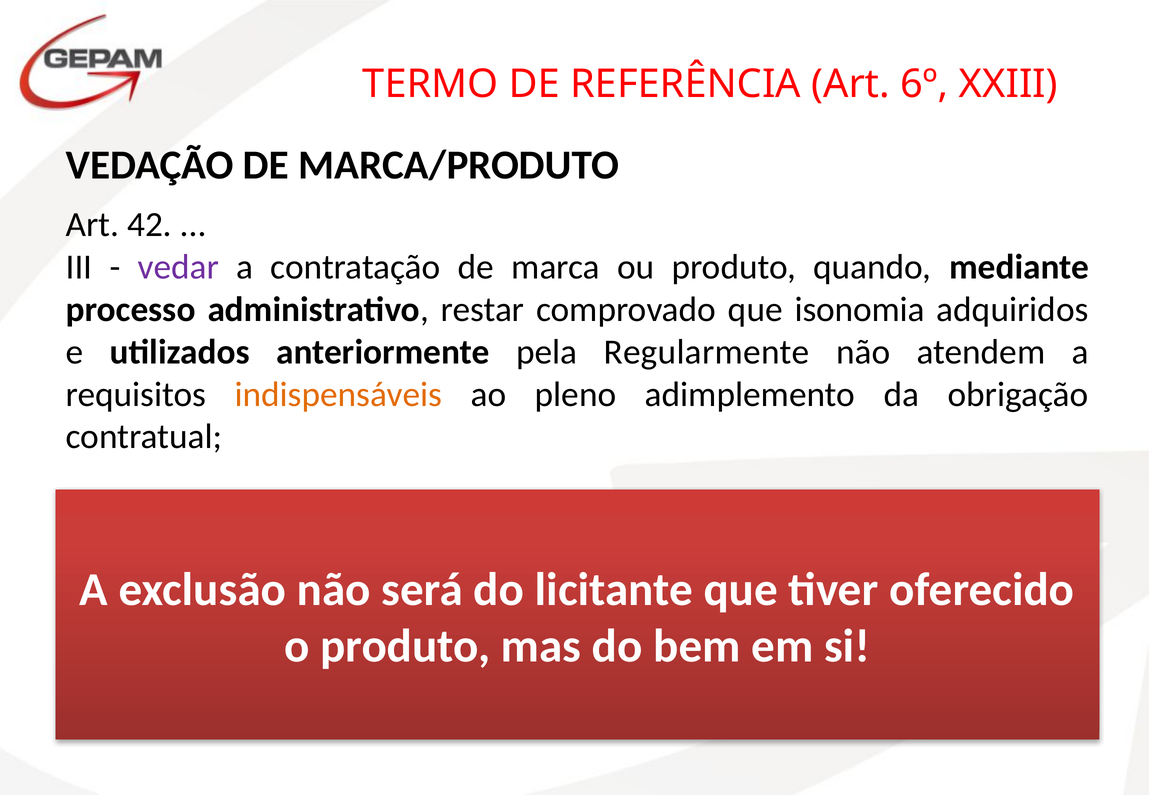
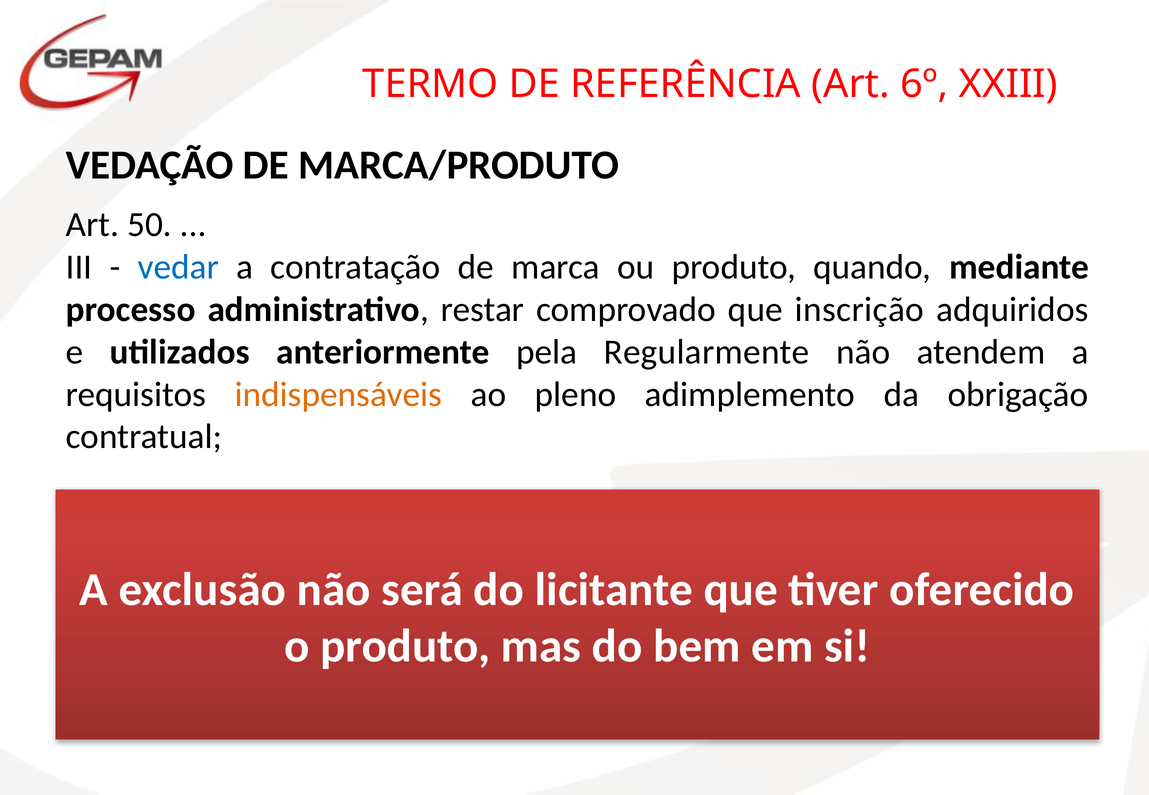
42: 42 -> 50
vedar colour: purple -> blue
isonomia: isonomia -> inscrição
